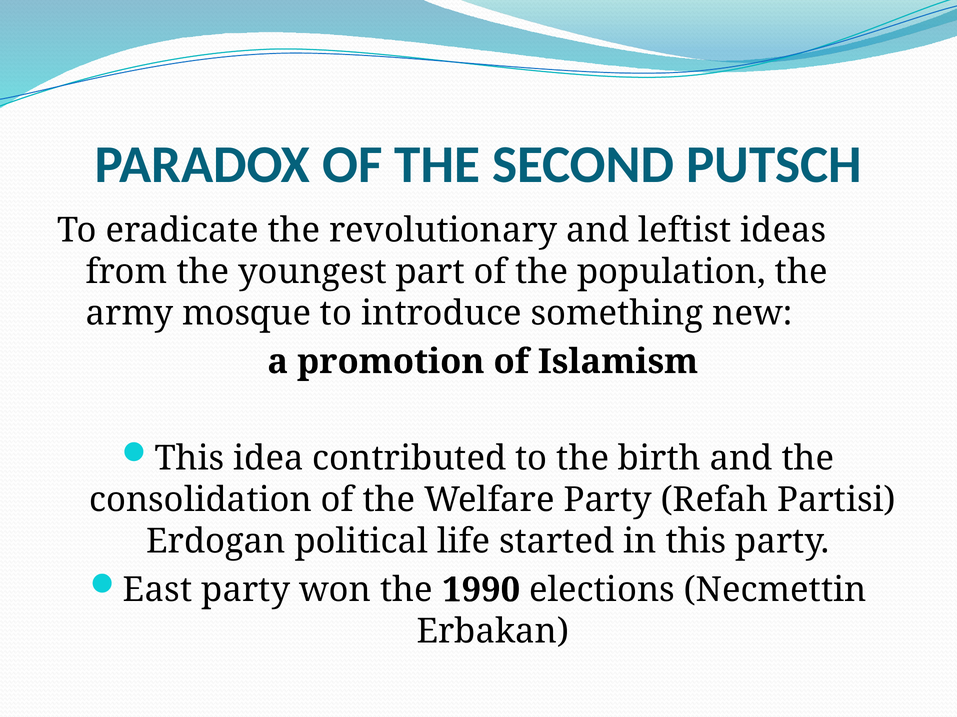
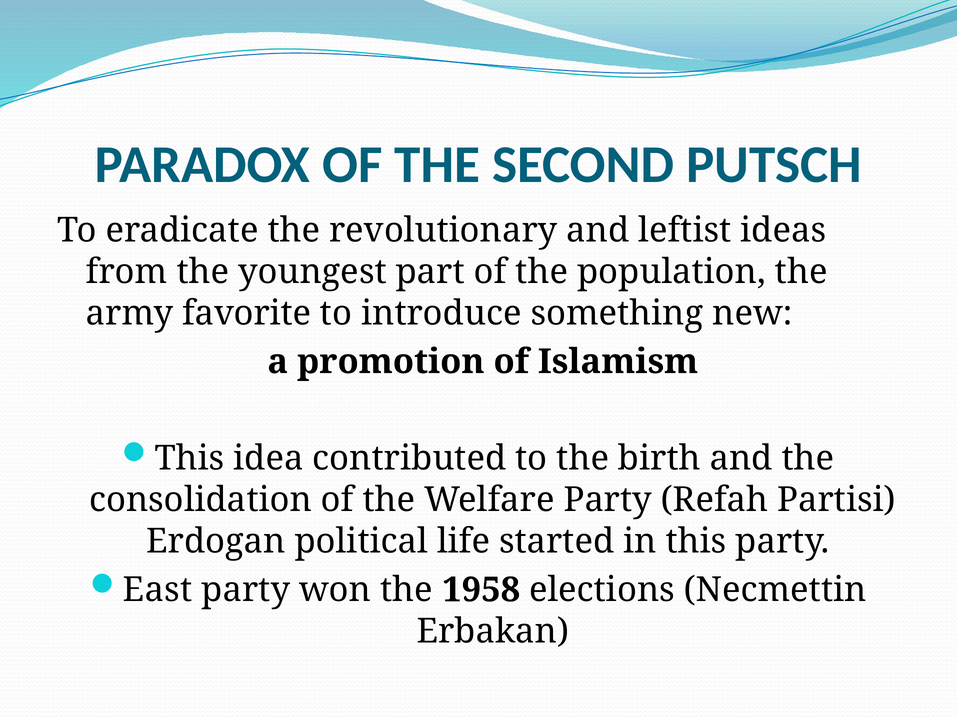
mosque: mosque -> favorite
1990: 1990 -> 1958
